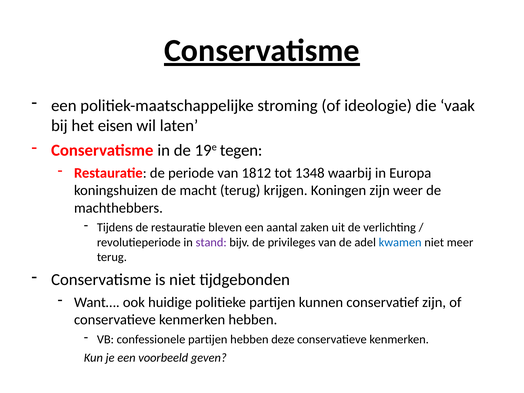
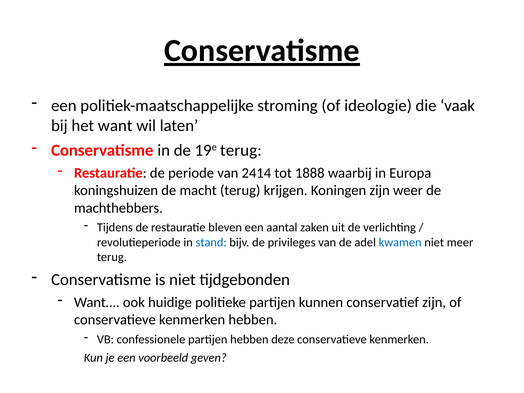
eisen: eisen -> want
19e tegen: tegen -> terug
1812: 1812 -> 2414
1348: 1348 -> 1888
stand colour: purple -> blue
